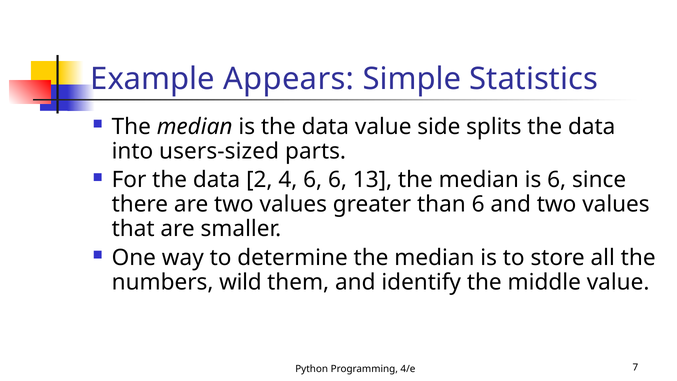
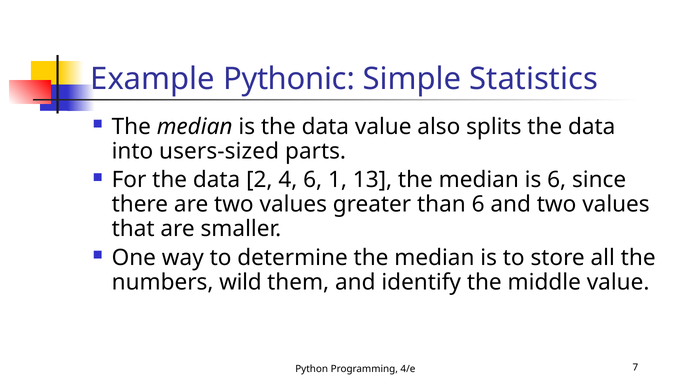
Appears: Appears -> Pythonic
side: side -> also
6 6: 6 -> 1
